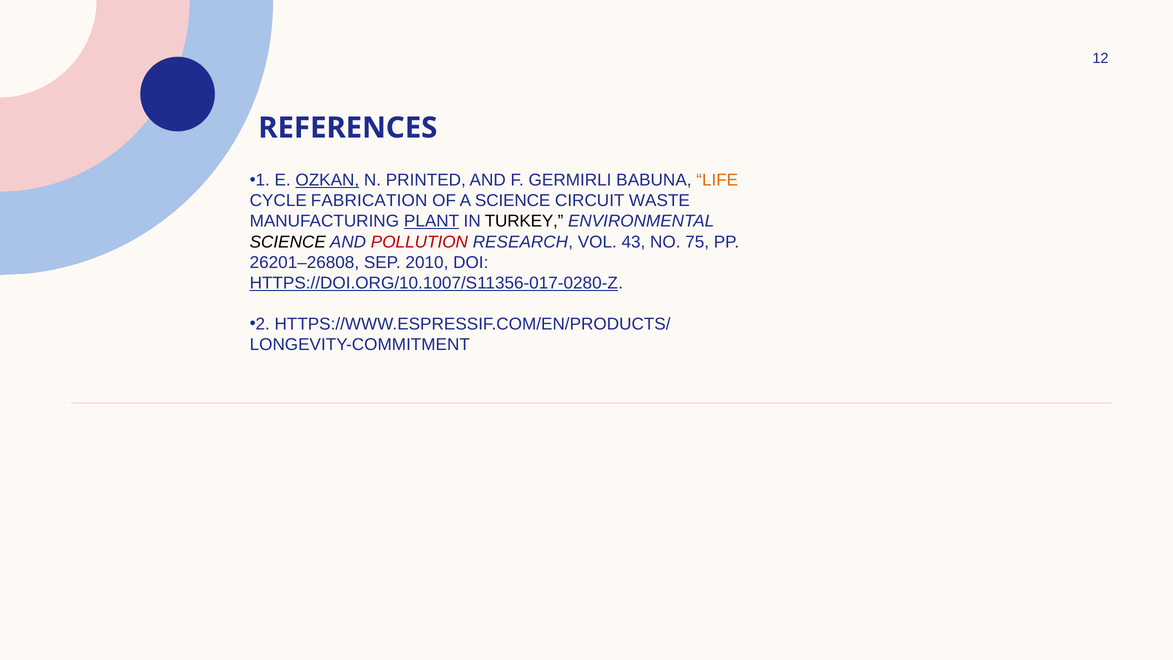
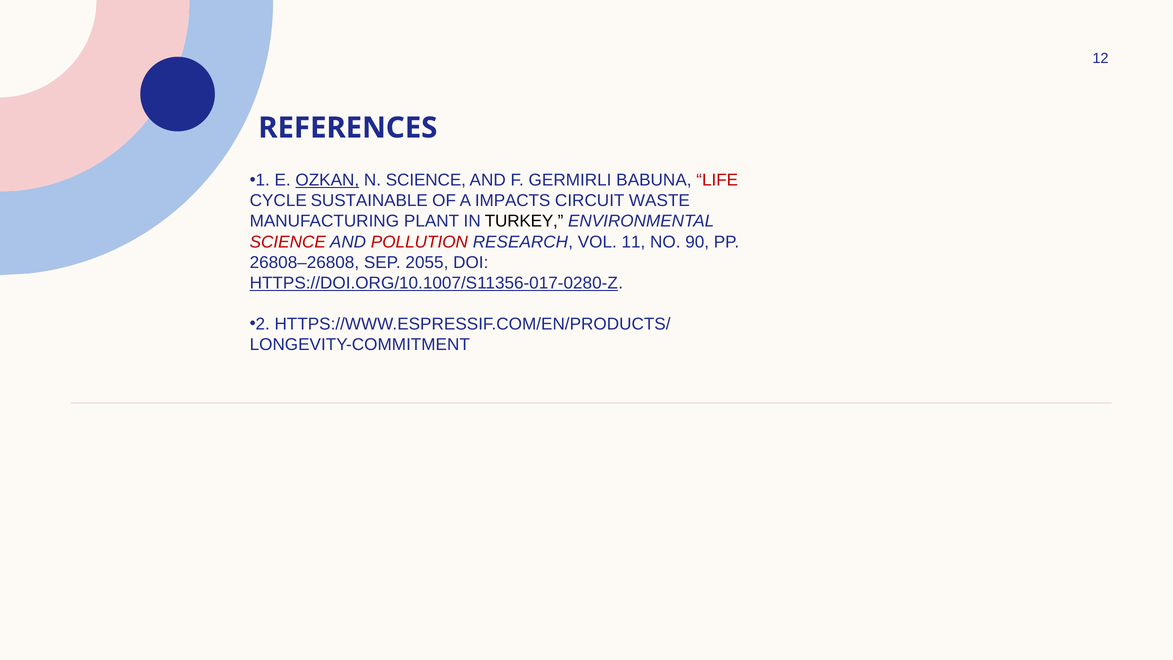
N PRINTED: PRINTED -> SCIENCE
LIFE colour: orange -> red
FABRICATION: FABRICATION -> SUSTAINABLE
A SCIENCE: SCIENCE -> IMPACTS
PLANT underline: present -> none
SCIENCE at (288, 242) colour: black -> red
43: 43 -> 11
75: 75 -> 90
26201–26808: 26201–26808 -> 26808–26808
2010: 2010 -> 2055
